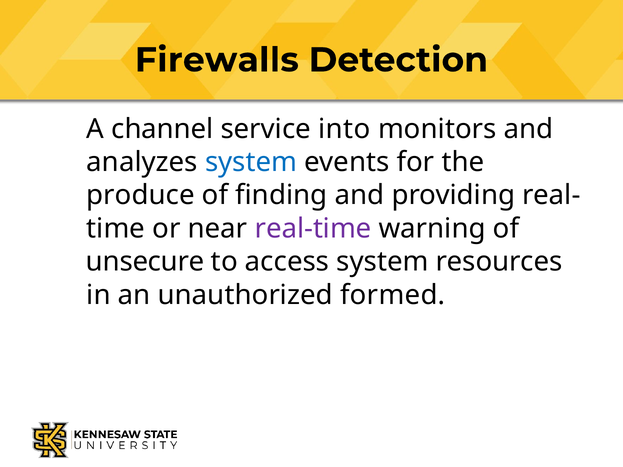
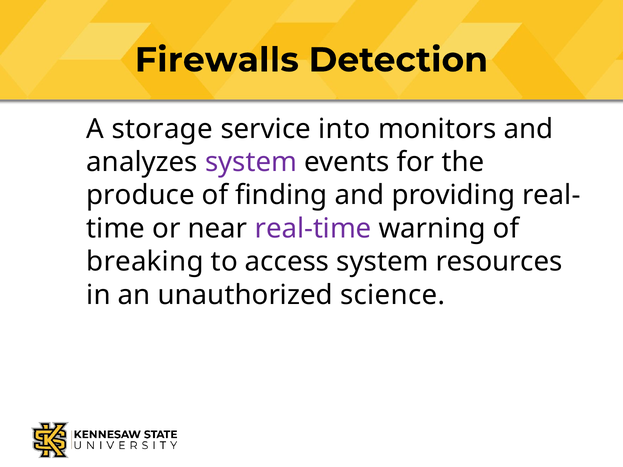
channel: channel -> storage
system at (251, 162) colour: blue -> purple
unsecure: unsecure -> breaking
formed: formed -> science
